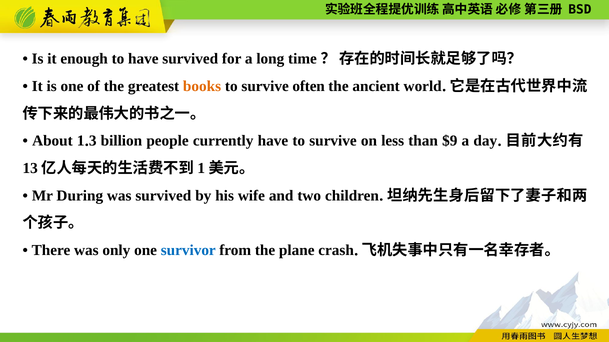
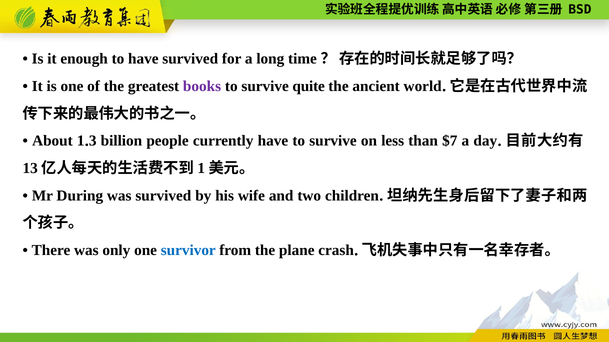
books colour: orange -> purple
often: often -> quite
$9: $9 -> $7
